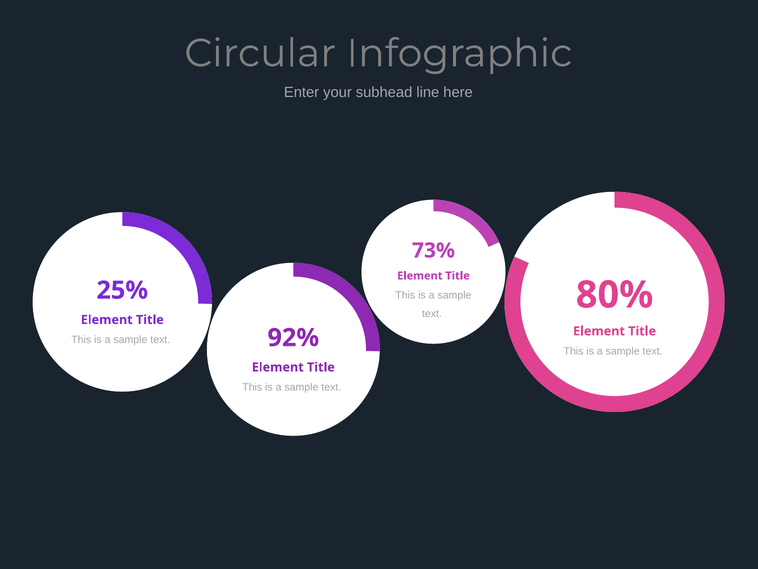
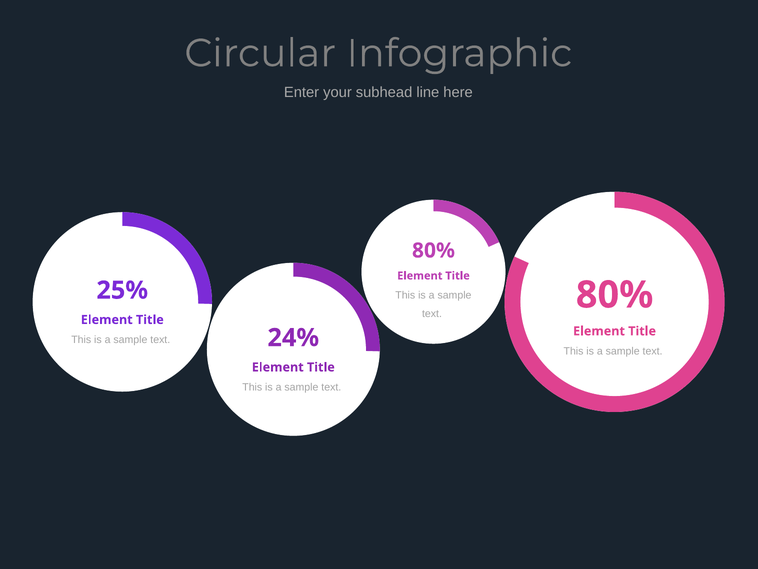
73% at (433, 250): 73% -> 80%
92%: 92% -> 24%
